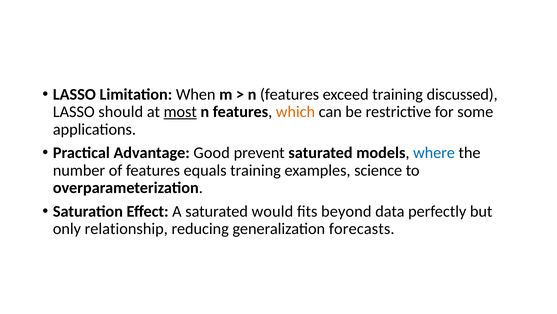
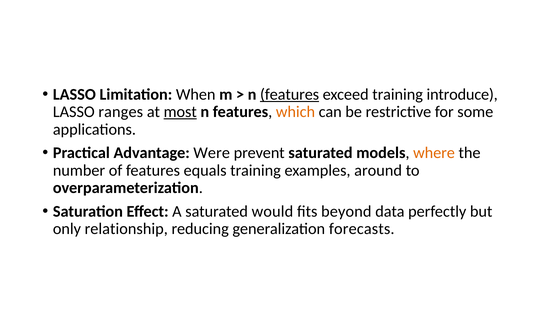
features at (290, 94) underline: none -> present
discussed: discussed -> introduce
should: should -> ranges
Good: Good -> Were
where colour: blue -> orange
science: science -> around
